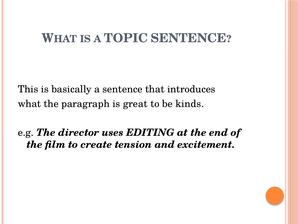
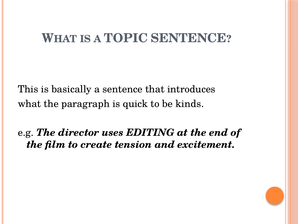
great: great -> quick
